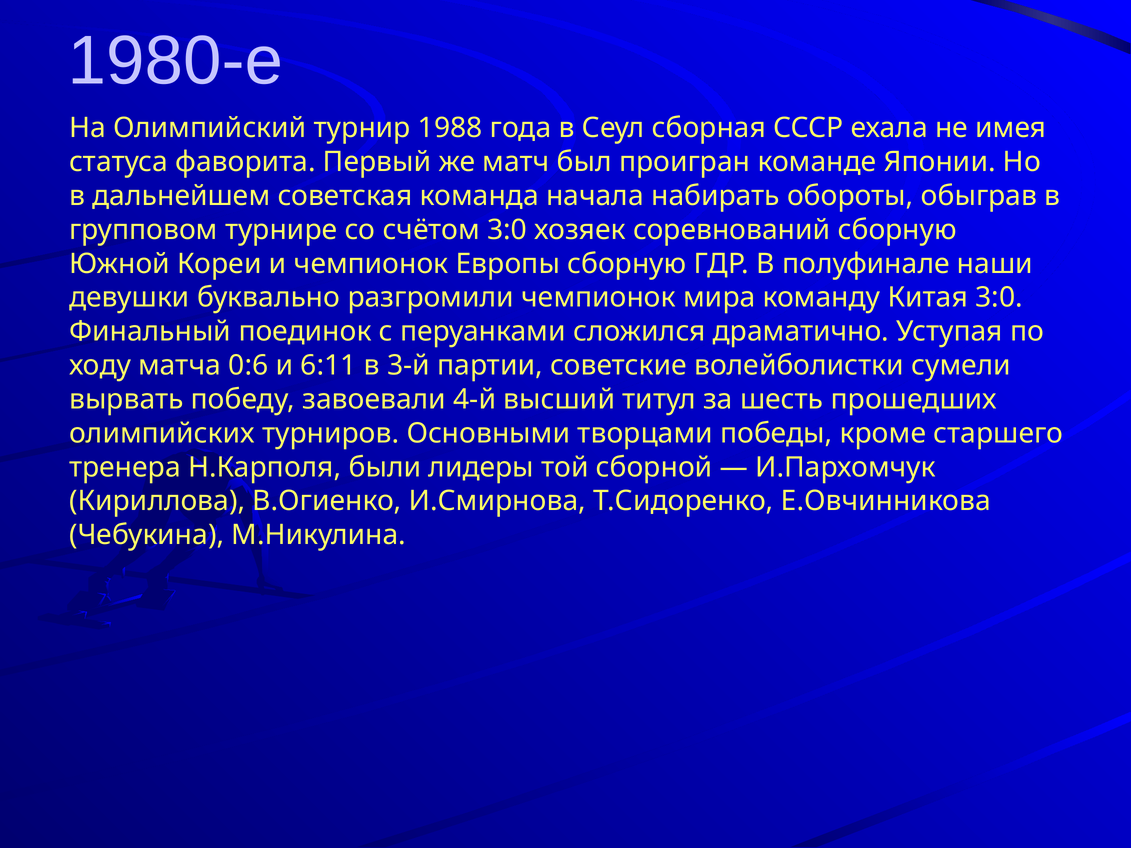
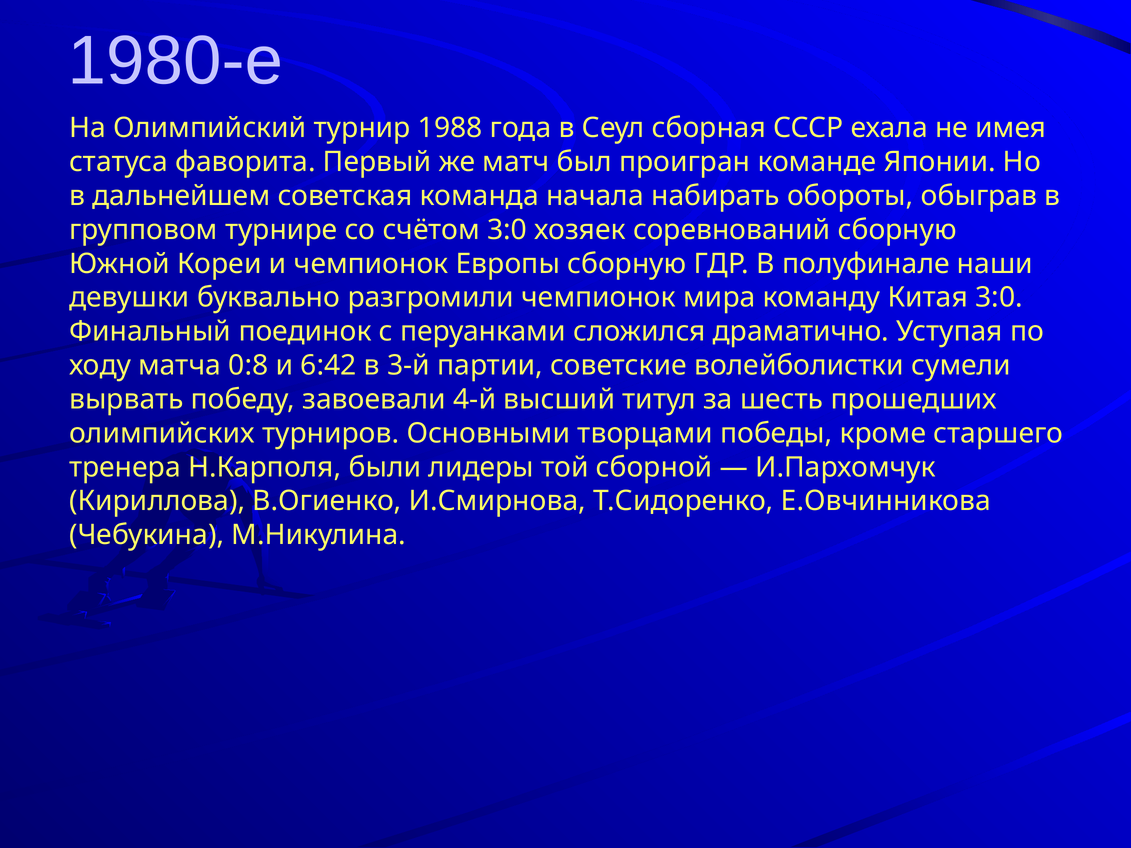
0:6: 0:6 -> 0:8
6:11: 6:11 -> 6:42
